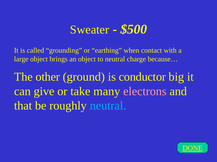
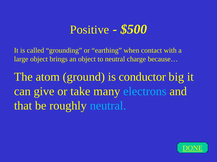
Sweater: Sweater -> Positive
other: other -> atom
electrons colour: pink -> light blue
